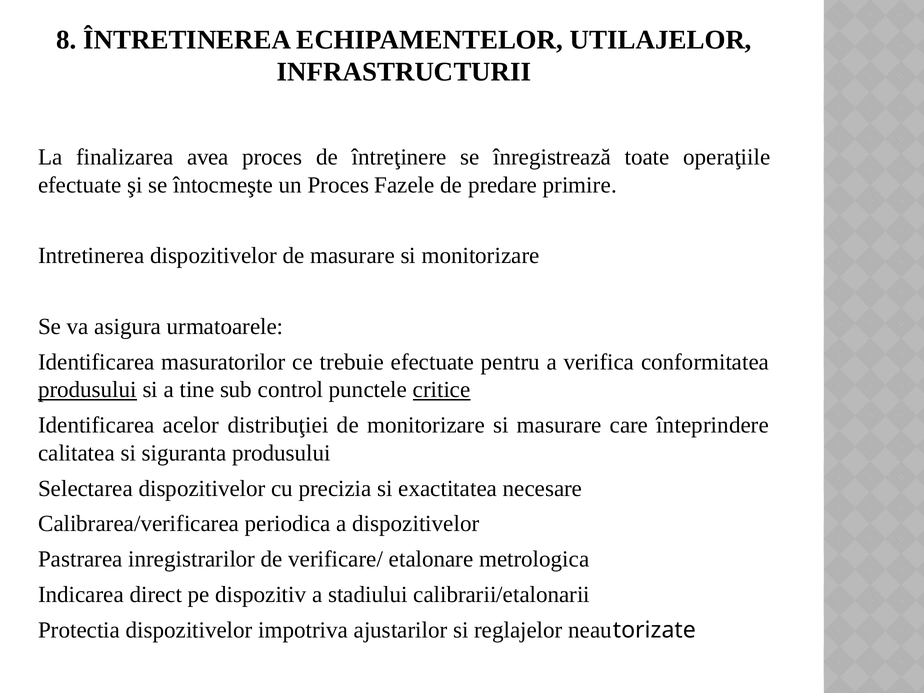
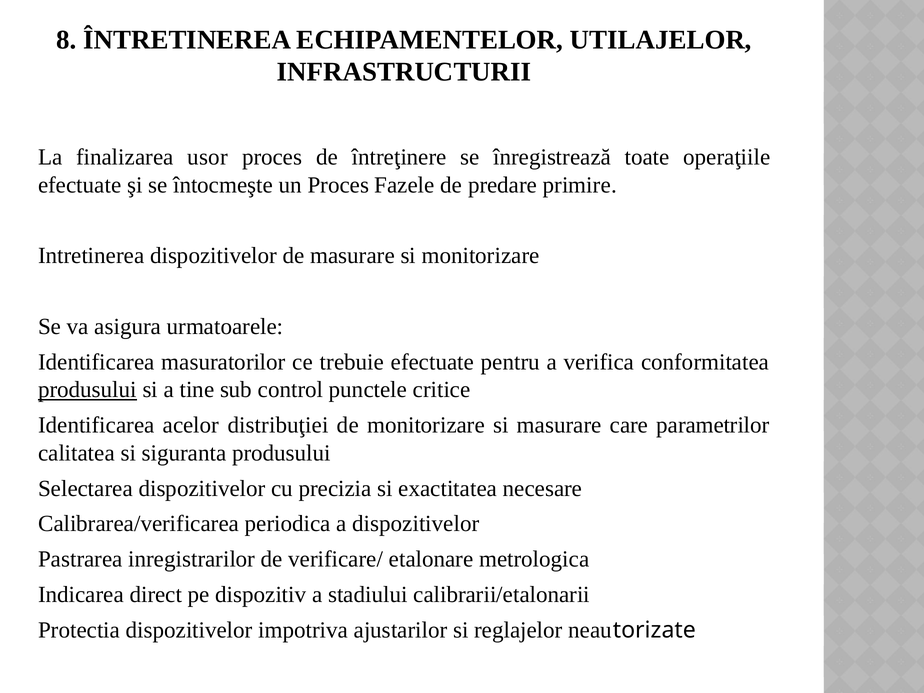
avea: avea -> usor
critice underline: present -> none
înteprindere: înteprindere -> parametrilor
